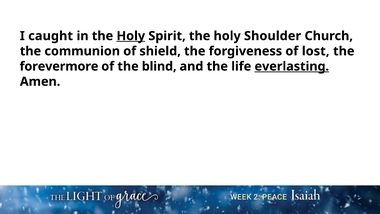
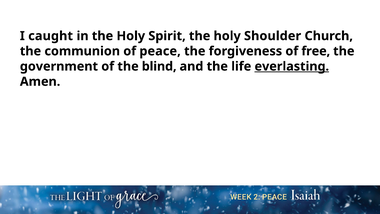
Holy at (131, 36) underline: present -> none
shield: shield -> peace
lost: lost -> free
forevermore: forevermore -> government
